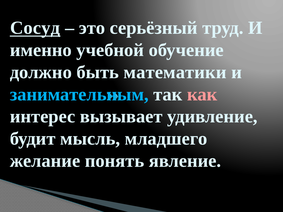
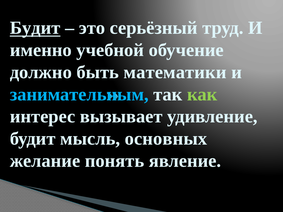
Сосуд at (35, 28): Сосуд -> Будит
как colour: pink -> light green
младшего: младшего -> основных
